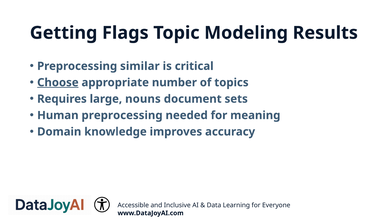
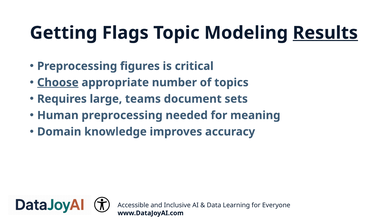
Results underline: none -> present
similar: similar -> figures
nouns: nouns -> teams
